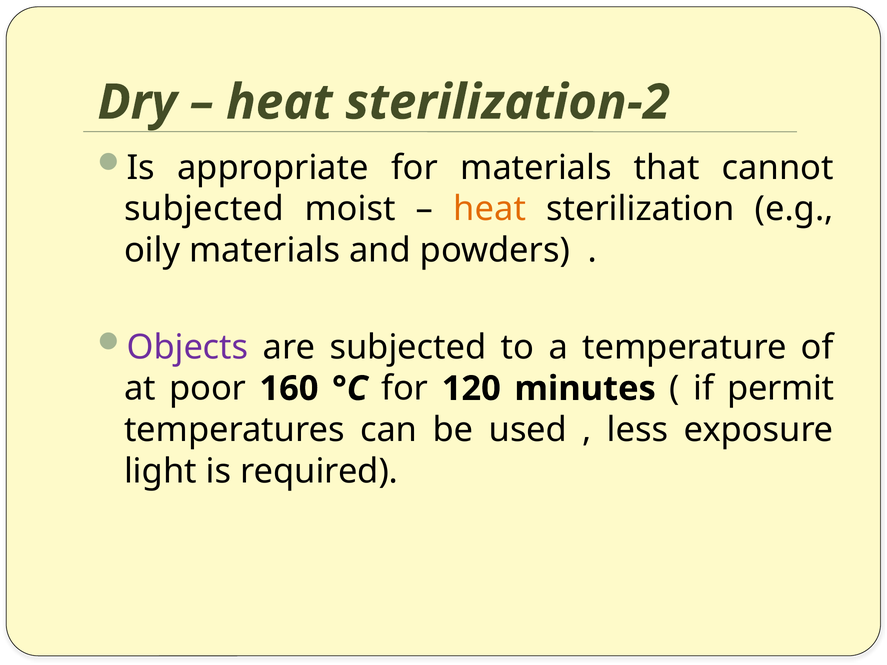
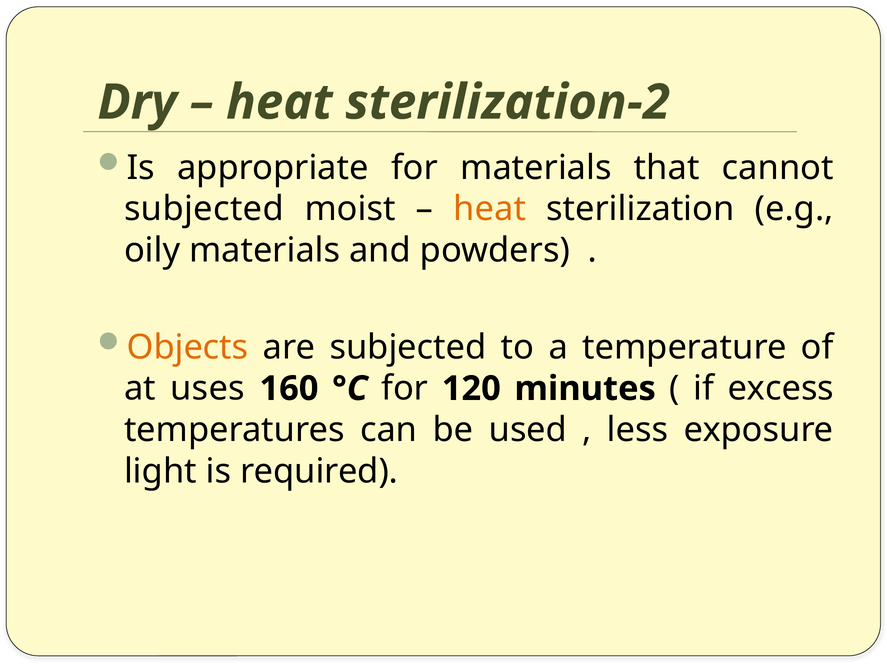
Objects colour: purple -> orange
poor: poor -> uses
permit: permit -> excess
